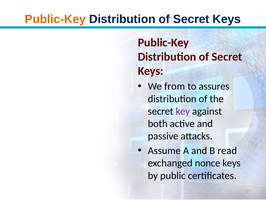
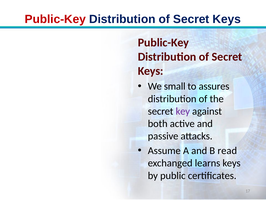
Public-Key at (55, 19) colour: orange -> red
from: from -> small
nonce: nonce -> learns
